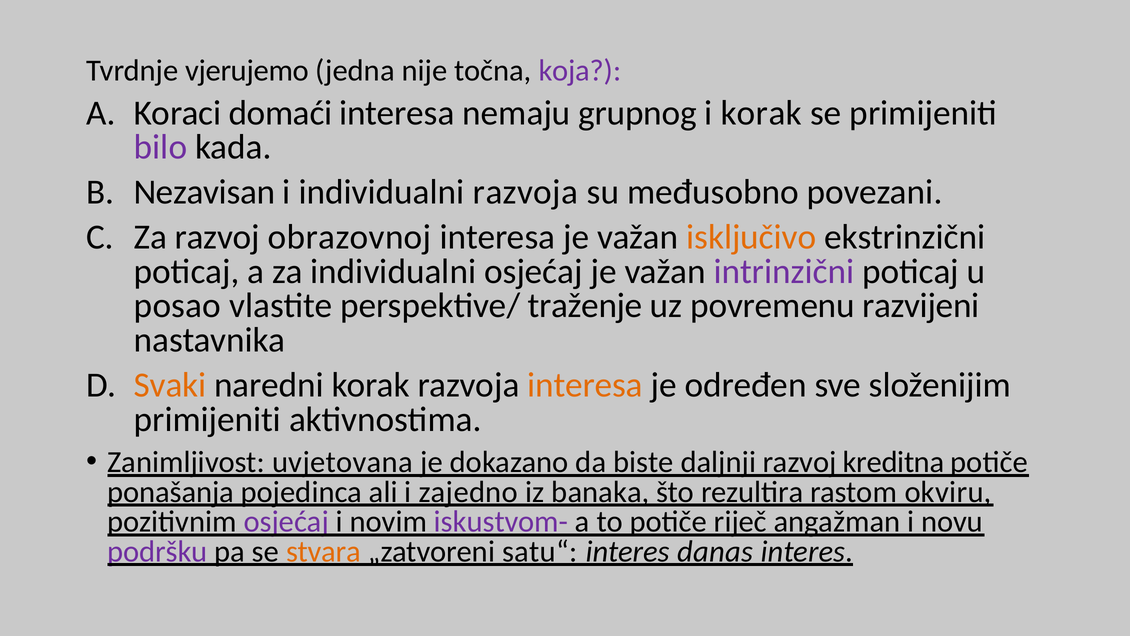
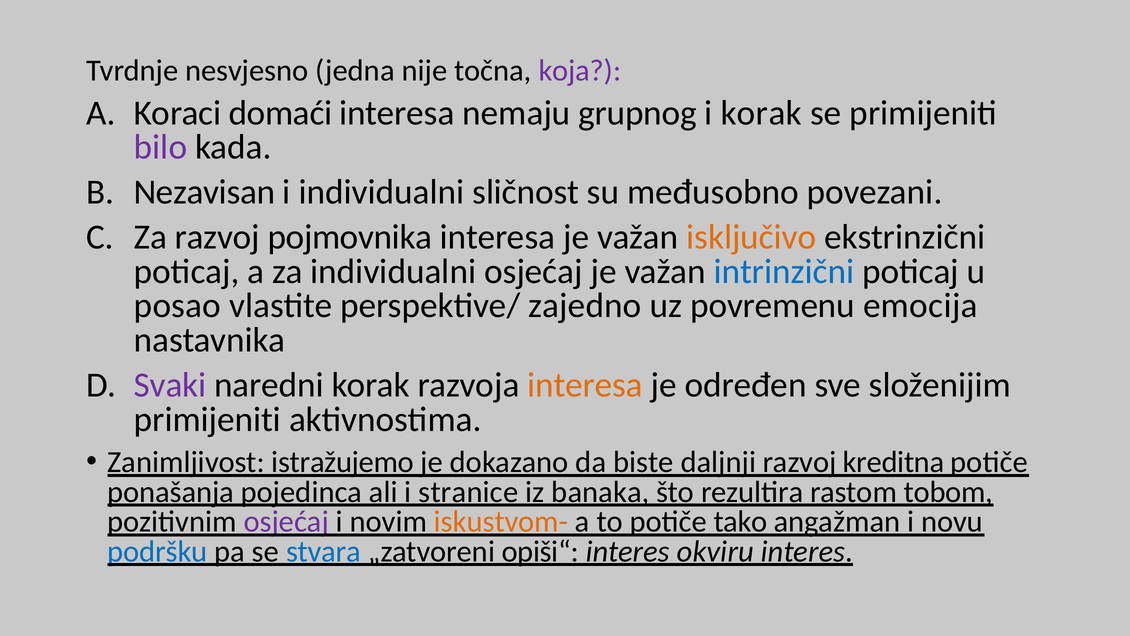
vjerujemo: vjerujemo -> nesvjesno
individualni razvoja: razvoja -> sličnost
obrazovnoj: obrazovnoj -> pojmovnika
intrinzični colour: purple -> blue
traženje: traženje -> zajedno
razvijeni: razvijeni -> emocija
Svaki colour: orange -> purple
uvjetovana: uvjetovana -> istražujemo
zajedno: zajedno -> stranice
okviru: okviru -> tobom
iskustvom- colour: purple -> orange
riječ: riječ -> tako
podršku colour: purple -> blue
stvara colour: orange -> blue
satu“: satu“ -> opiši“
danas: danas -> okviru
